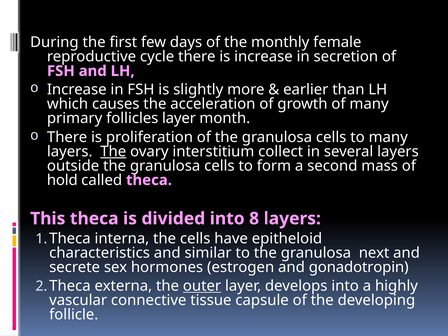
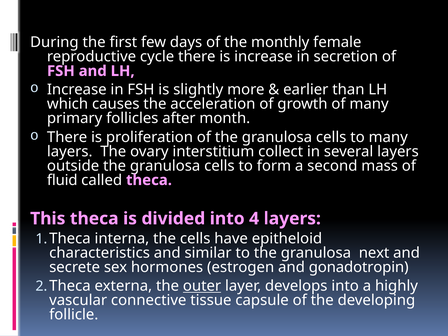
follicles layer: layer -> after
The at (113, 151) underline: present -> none
hold: hold -> fluid
8: 8 -> 4
